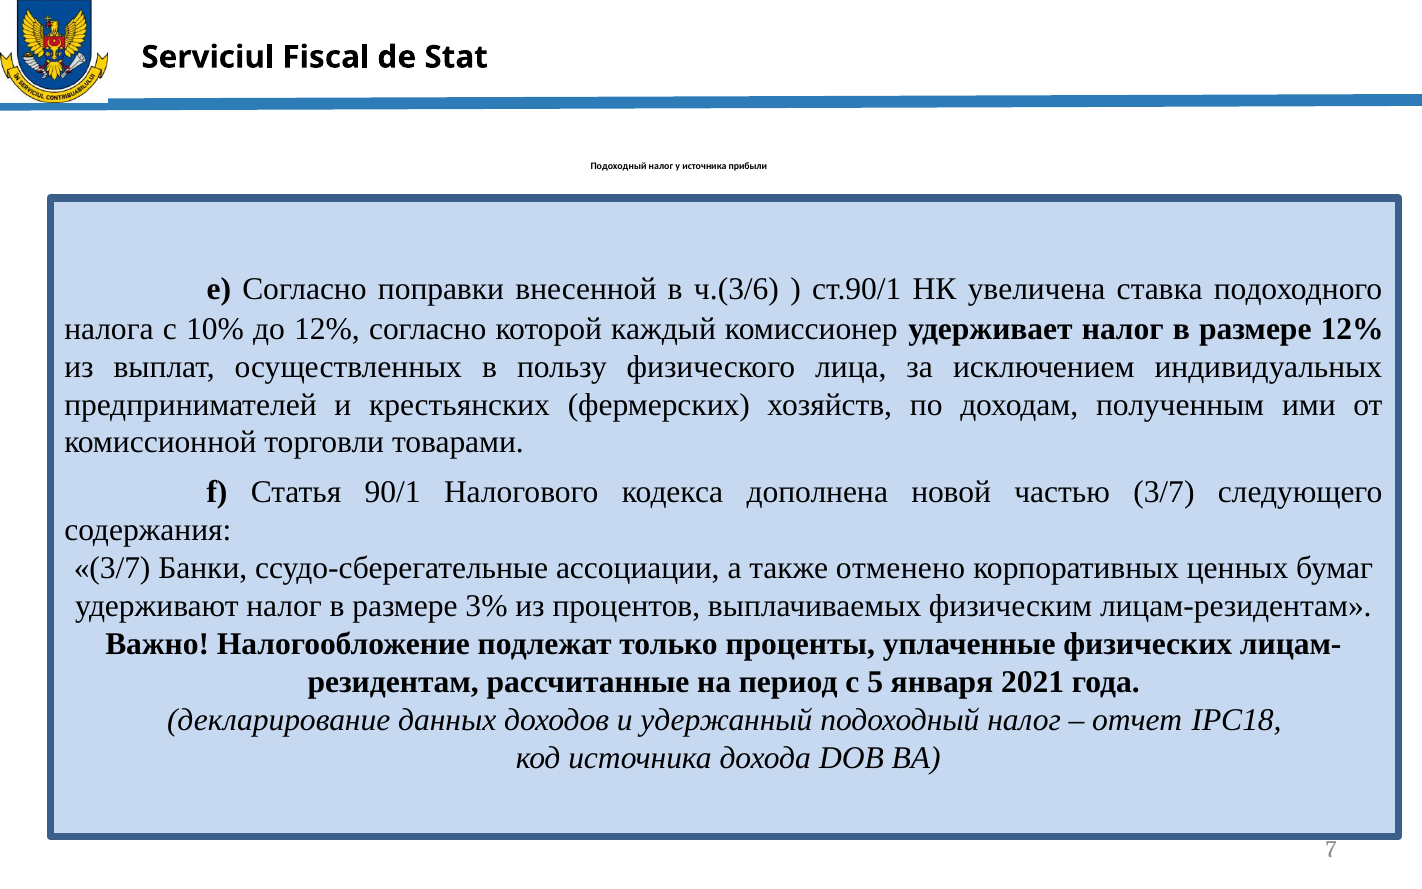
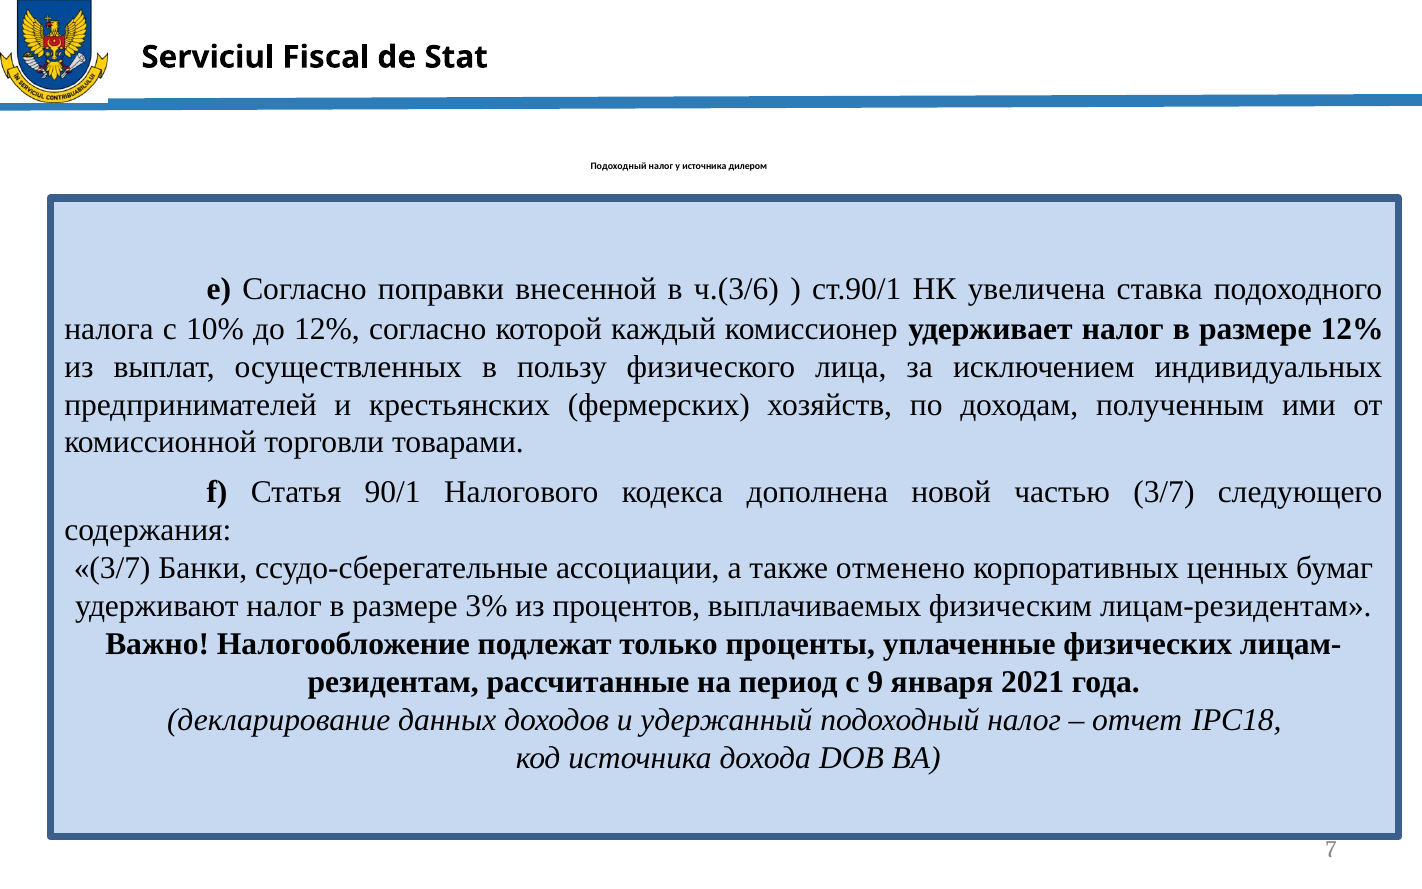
прибыли: прибыли -> дилером
5: 5 -> 9
